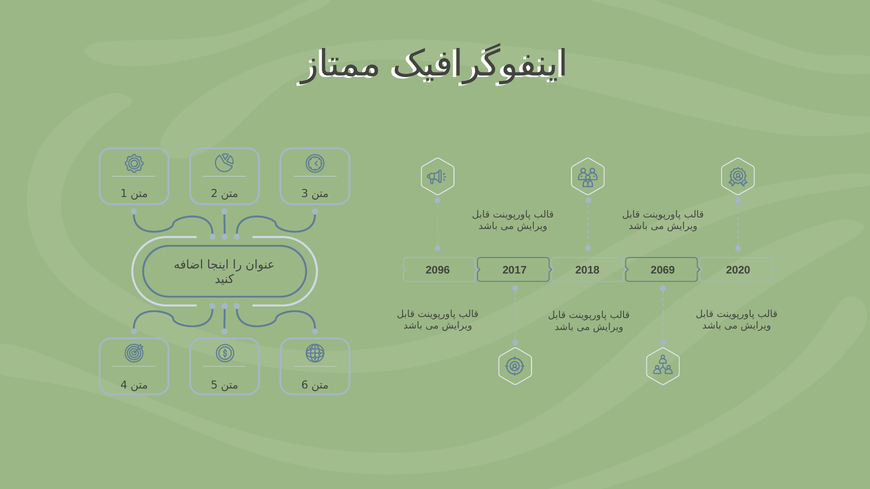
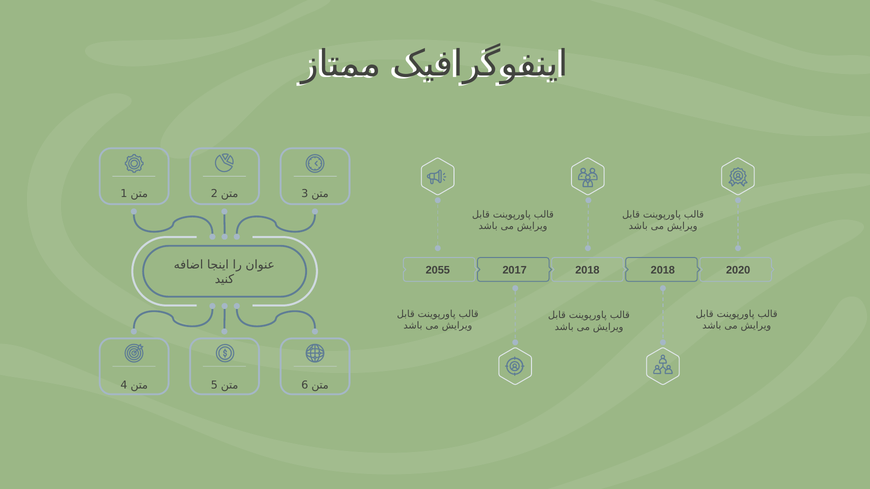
2096: 2096 -> 2055
2018 2069: 2069 -> 2018
